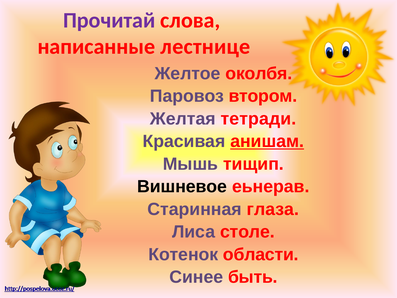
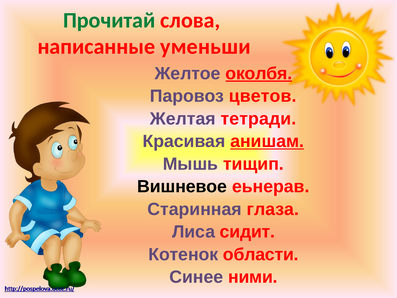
Прочитай colour: purple -> green
лестнице: лестнице -> уменьши
околбя underline: none -> present
втором: втором -> цветов
столе: столе -> сидит
быть: быть -> ними
